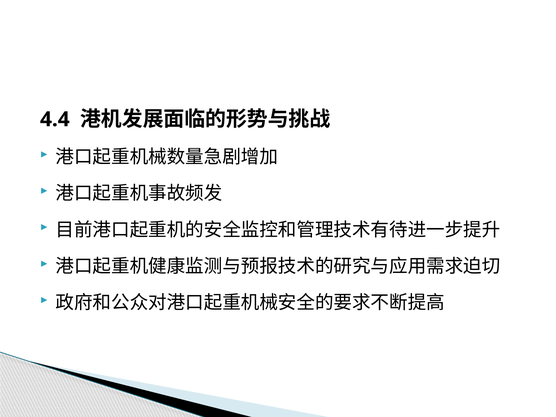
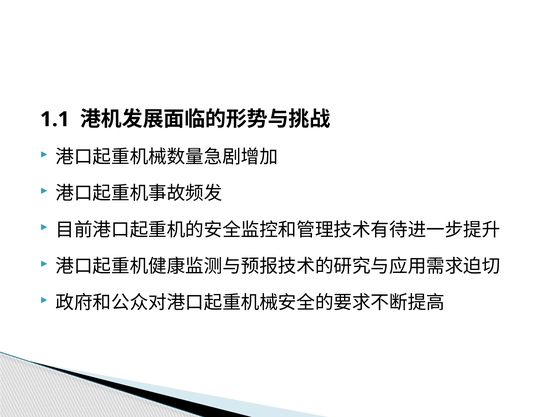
4.4: 4.4 -> 1.1
